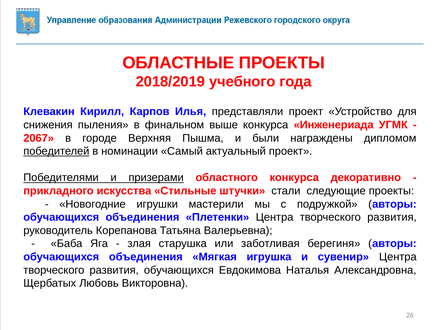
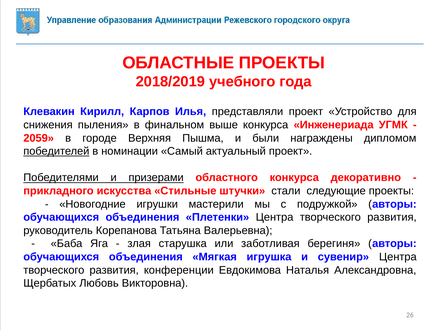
2067: 2067 -> 2059
развития обучающихся: обучающихся -> конференции
